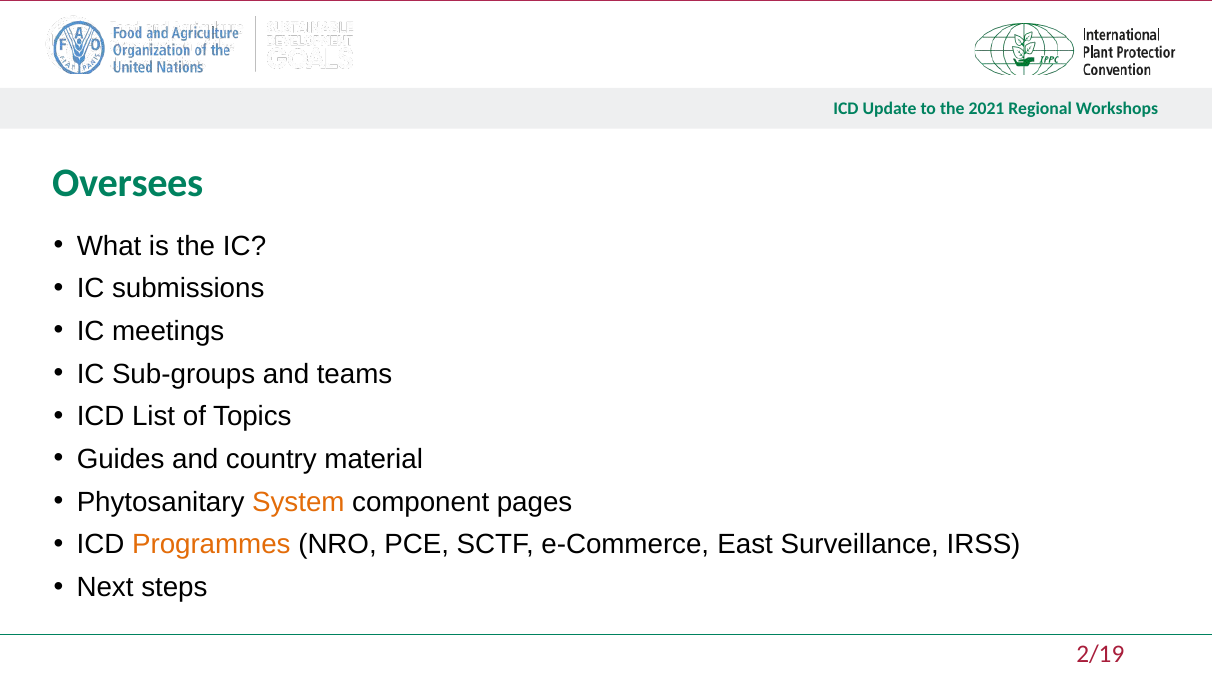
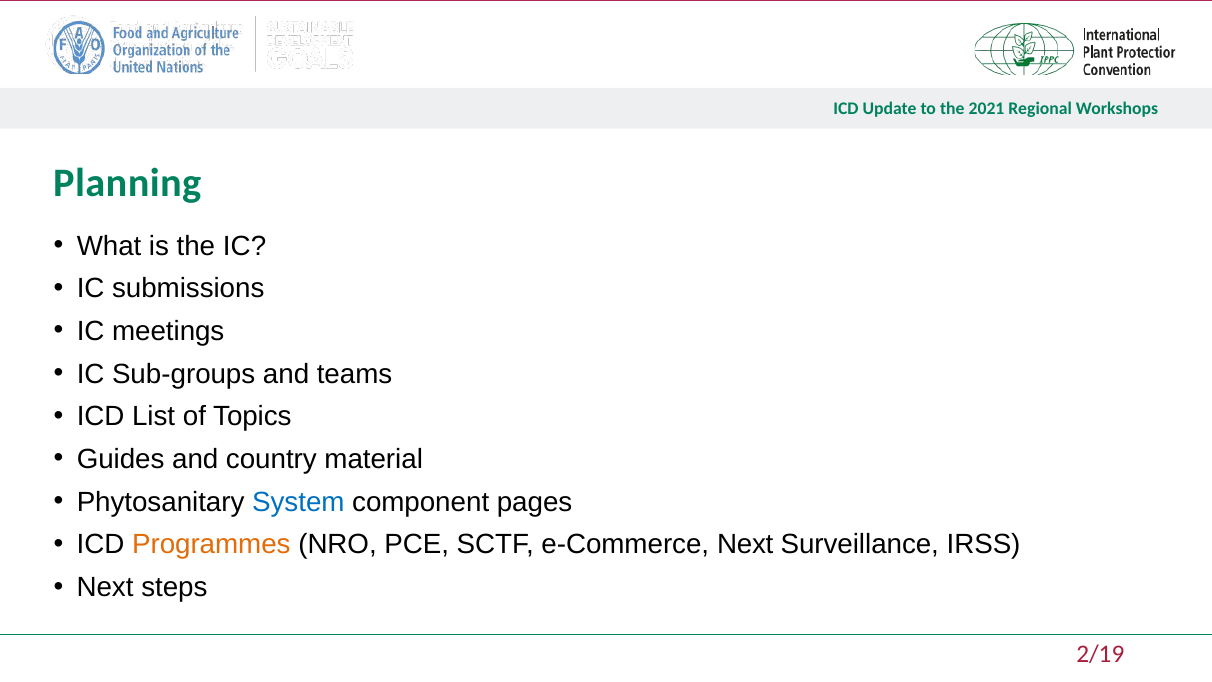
Oversees: Oversees -> Planning
System colour: orange -> blue
e-Commerce East: East -> Next
